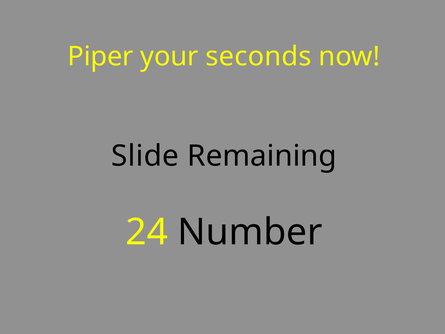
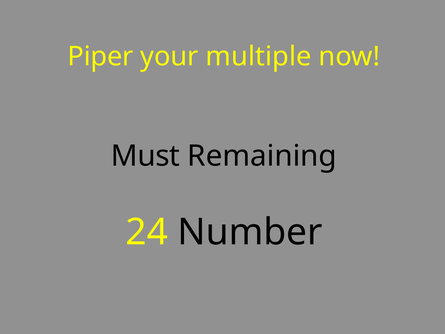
seconds: seconds -> multiple
Slide: Slide -> Must
